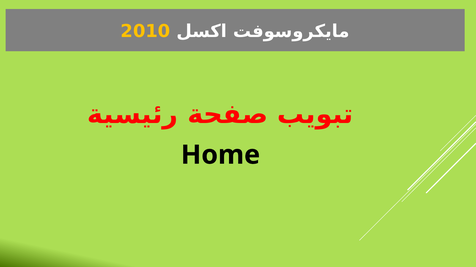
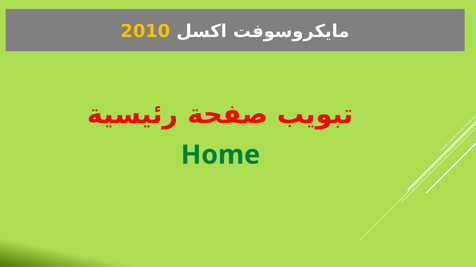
Home colour: black -> green
